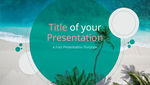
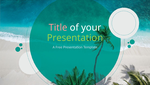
Presentation at (75, 37) colour: pink -> light green
